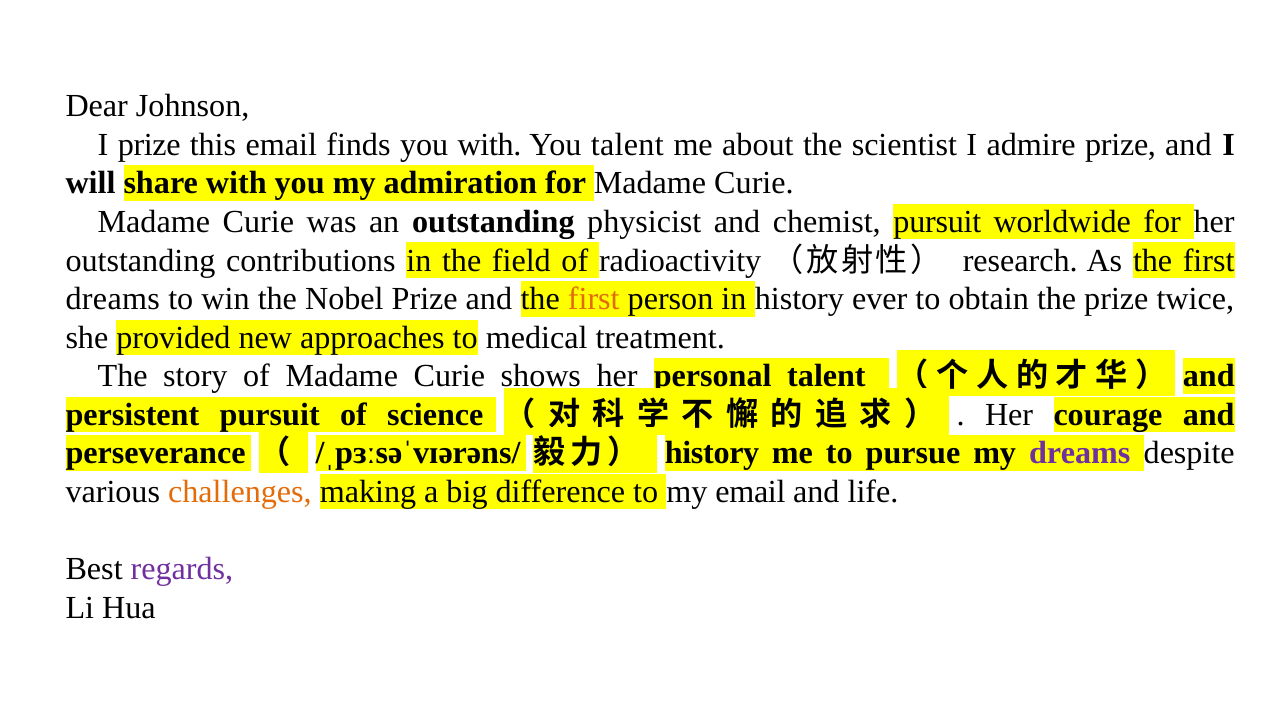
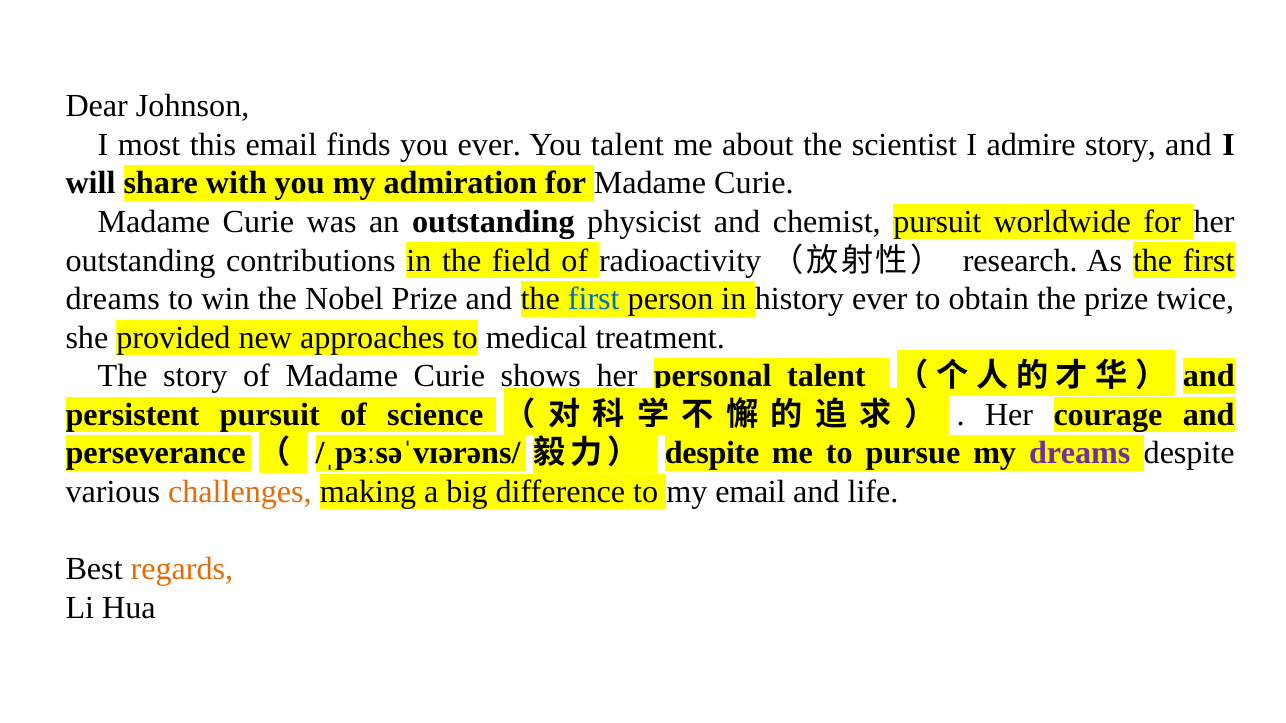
I prize: prize -> most
you with: with -> ever
admire prize: prize -> story
first at (594, 299) colour: orange -> blue
history at (712, 453): history -> despite
regards colour: purple -> orange
